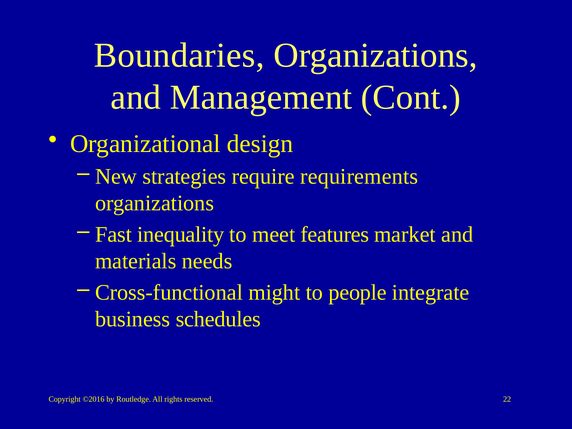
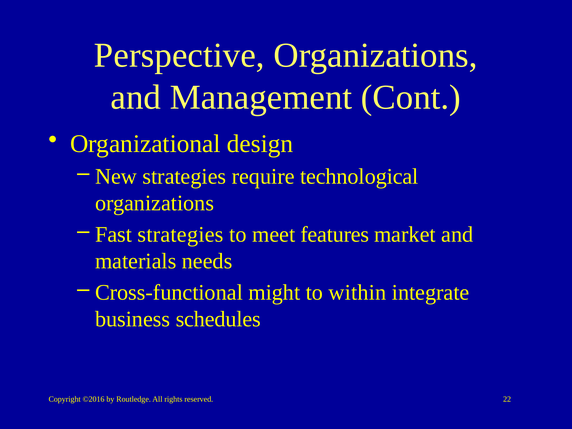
Boundaries: Boundaries -> Perspective
requirements: requirements -> technological
Fast inequality: inequality -> strategies
people: people -> within
